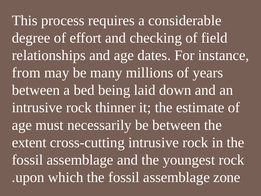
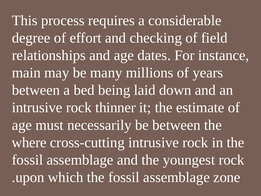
from: from -> main
extent: extent -> where
